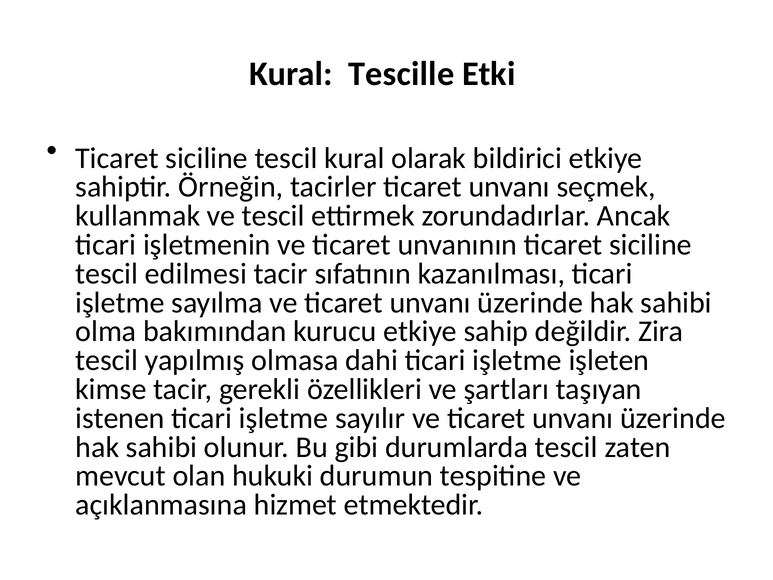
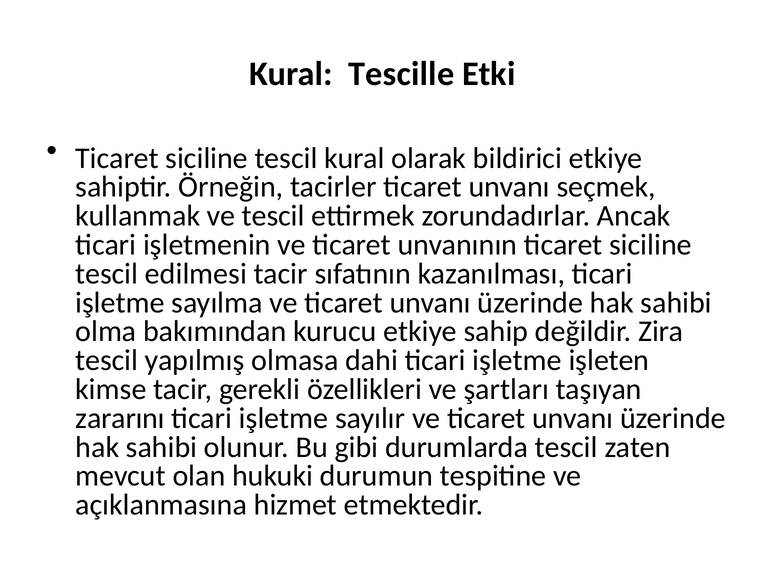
istenen: istenen -> zararını
